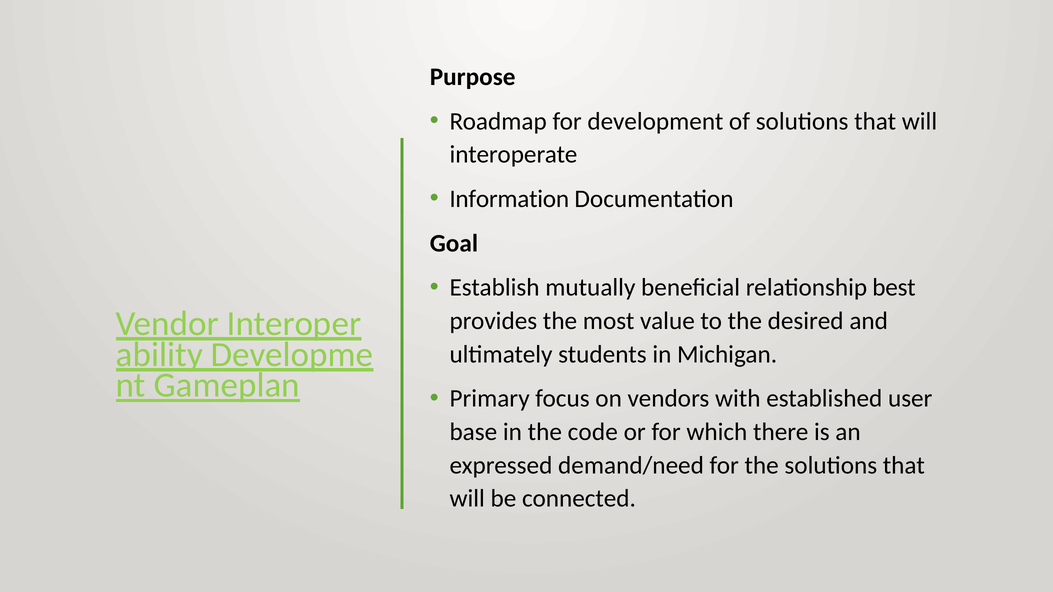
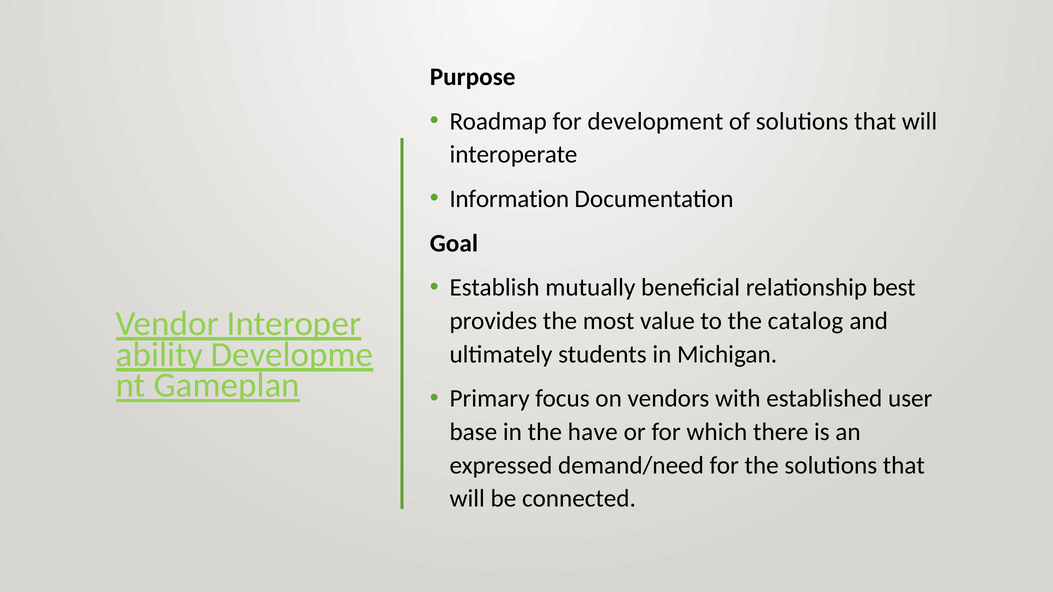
desired: desired -> catalog
code: code -> have
